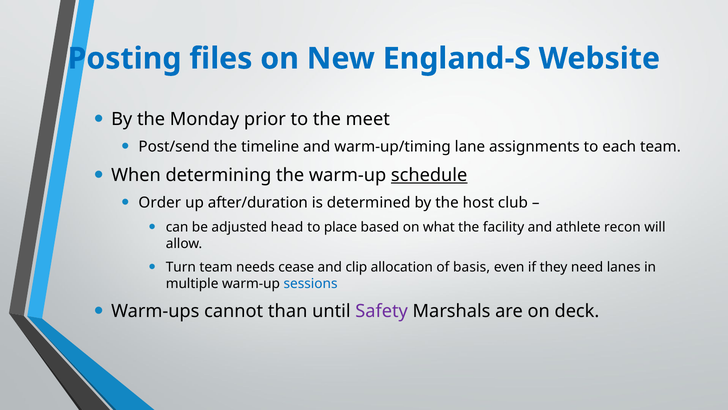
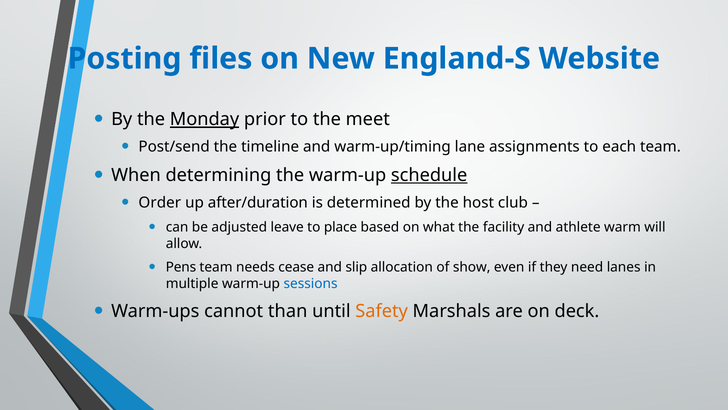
Monday underline: none -> present
head: head -> leave
recon: recon -> warm
Turn: Turn -> Pens
clip: clip -> slip
basis: basis -> show
Safety colour: purple -> orange
